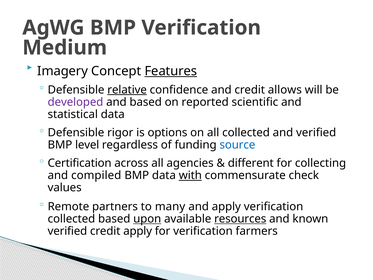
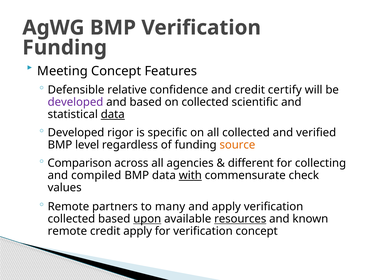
Medium at (65, 48): Medium -> Funding
Imagery: Imagery -> Meeting
Features underline: present -> none
relative underline: present -> none
allows: allows -> certify
on reported: reported -> collected
data at (113, 114) underline: none -> present
Defensible at (76, 132): Defensible -> Developed
options: options -> specific
source colour: blue -> orange
Certification: Certification -> Comparison
verified at (67, 231): verified -> remote
verification farmers: farmers -> concept
